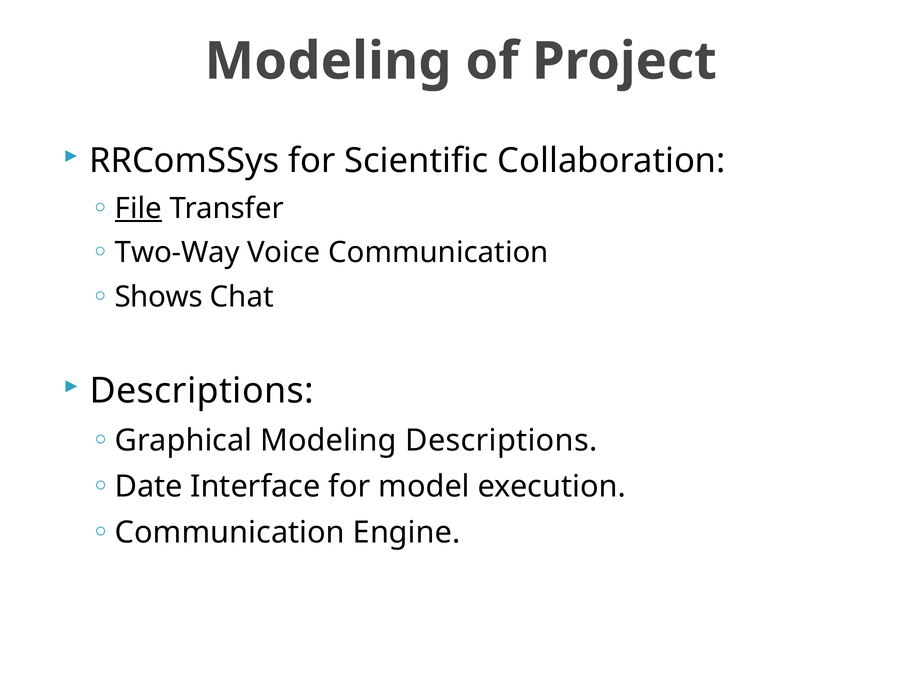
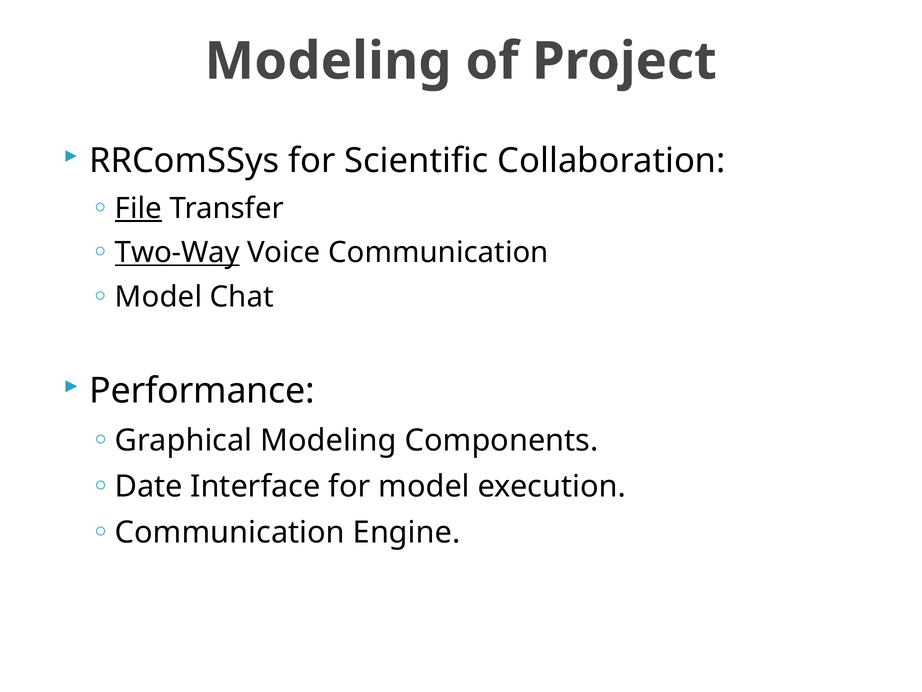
Two-Way underline: none -> present
Shows at (159, 297): Shows -> Model
Descriptions at (202, 391): Descriptions -> Performance
Modeling Descriptions: Descriptions -> Components
